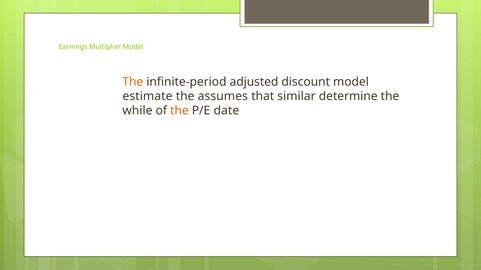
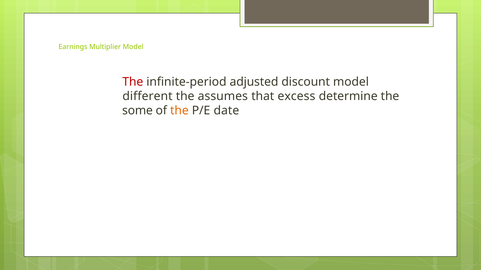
The at (133, 82) colour: orange -> red
estimate: estimate -> different
similar: similar -> excess
while: while -> some
